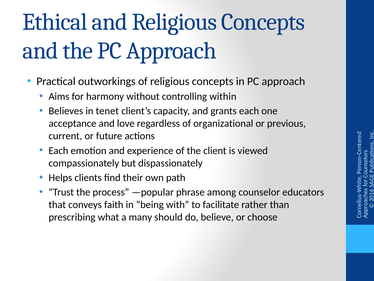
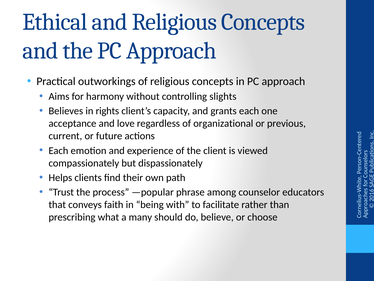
within: within -> slights
tenet: tenet -> rights
